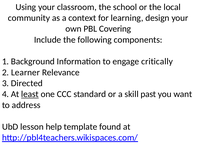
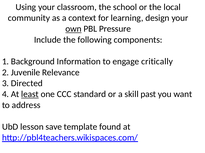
own underline: none -> present
Covering: Covering -> Pressure
Learner: Learner -> Juvenile
help: help -> save
